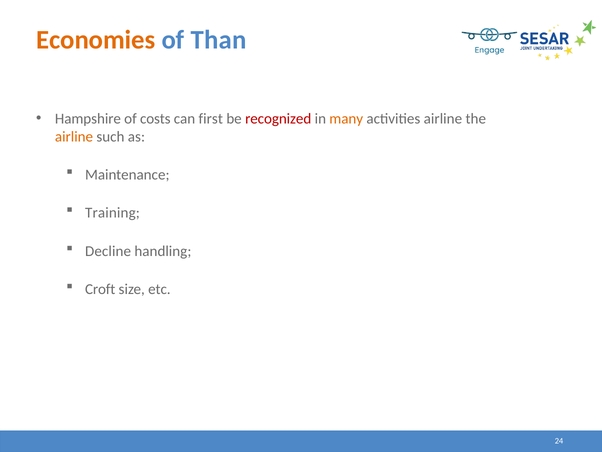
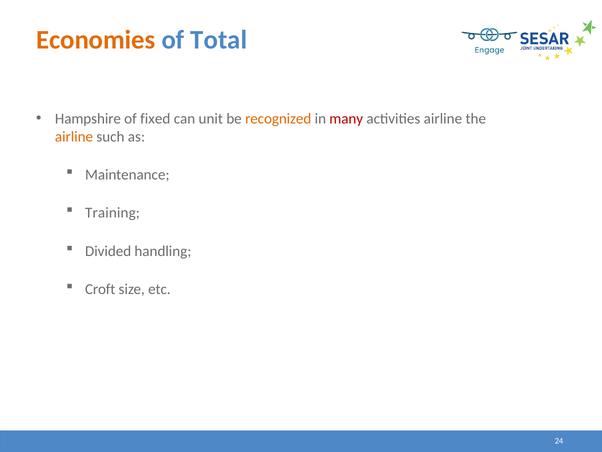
Than: Than -> Total
costs: costs -> fixed
first: first -> unit
recognized colour: red -> orange
many colour: orange -> red
Decline: Decline -> Divided
